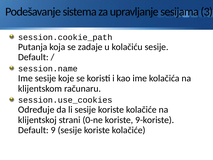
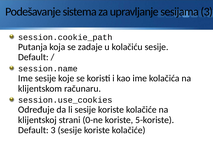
9-koriste: 9-koriste -> 5-koriste
Default 9: 9 -> 3
